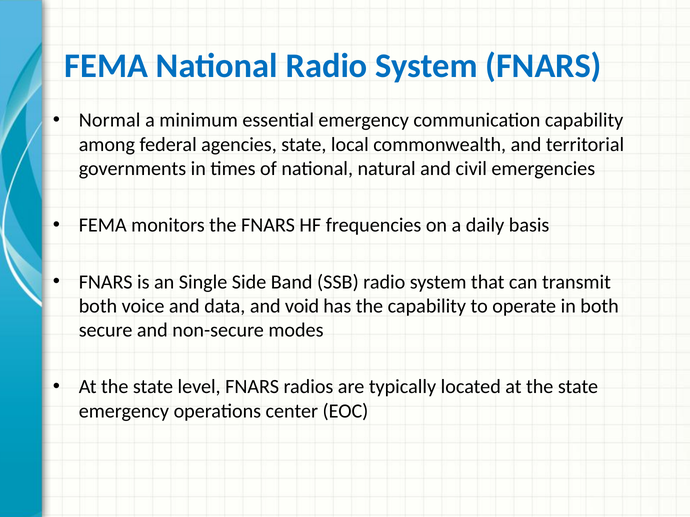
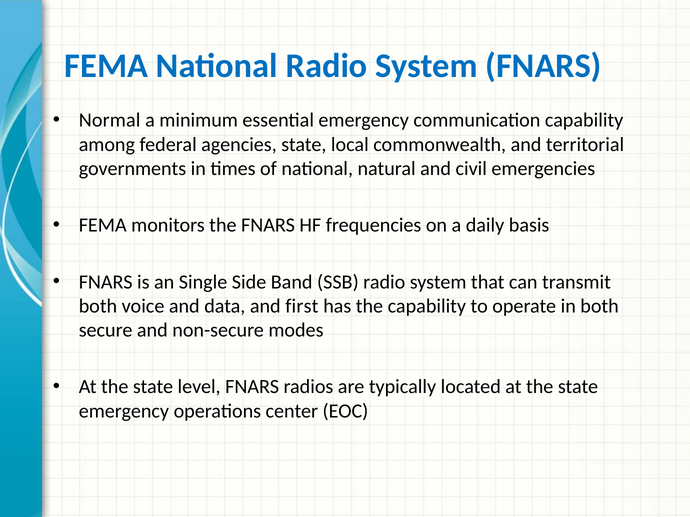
void: void -> first
